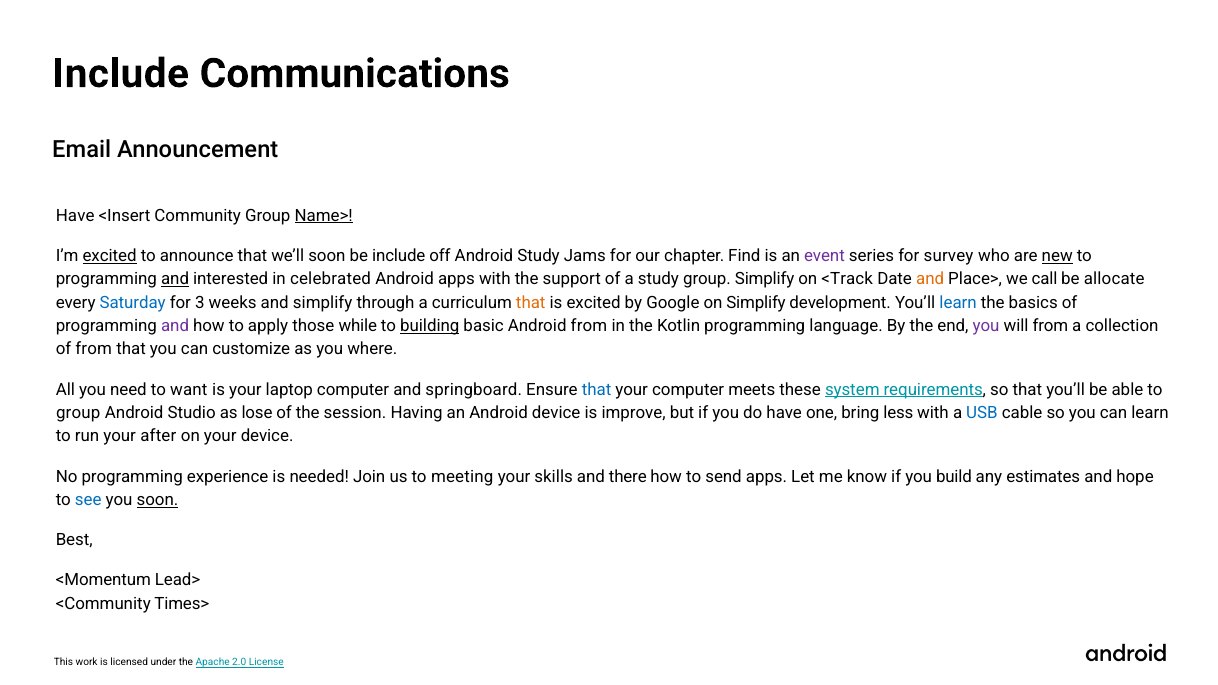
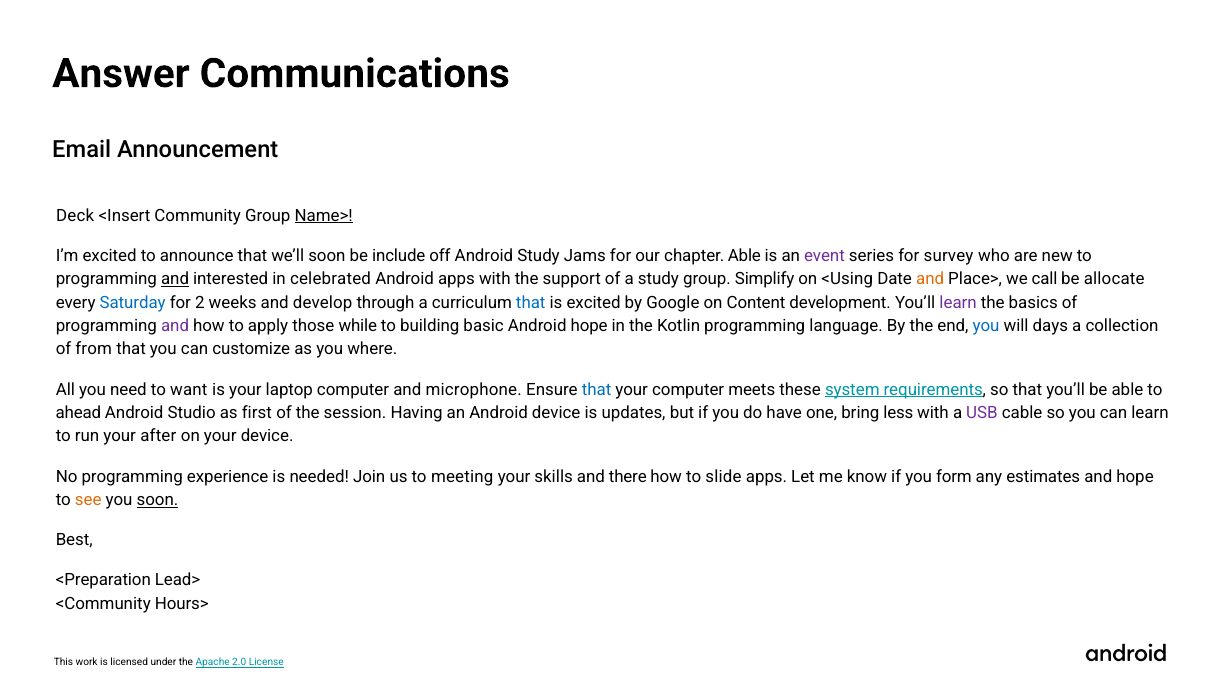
Include at (121, 74): Include -> Answer
Have at (75, 216): Have -> Deck
excited at (110, 256) underline: present -> none
chapter Find: Find -> Able
new underline: present -> none
<Track: <Track -> <Using
3: 3 -> 2
and simplify: simplify -> develop
that at (531, 303) colour: orange -> blue
on Simplify: Simplify -> Content
learn at (958, 303) colour: blue -> purple
building underline: present -> none
Android from: from -> hope
you at (986, 326) colour: purple -> blue
will from: from -> days
springboard: springboard -> microphone
group at (78, 413): group -> ahead
lose: lose -> first
improve: improve -> updates
USB colour: blue -> purple
send: send -> slide
build: build -> form
see colour: blue -> orange
<Momentum: <Momentum -> <Preparation
Times>: Times> -> Hours>
